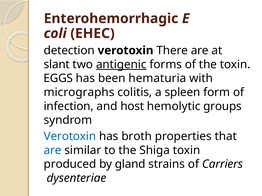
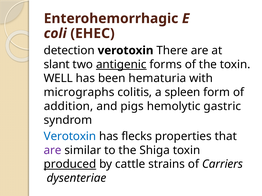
EGGS: EGGS -> WELL
infection: infection -> addition
host: host -> pigs
groups: groups -> gastric
broth: broth -> flecks
are at (53, 151) colour: blue -> purple
produced underline: none -> present
gland: gland -> cattle
